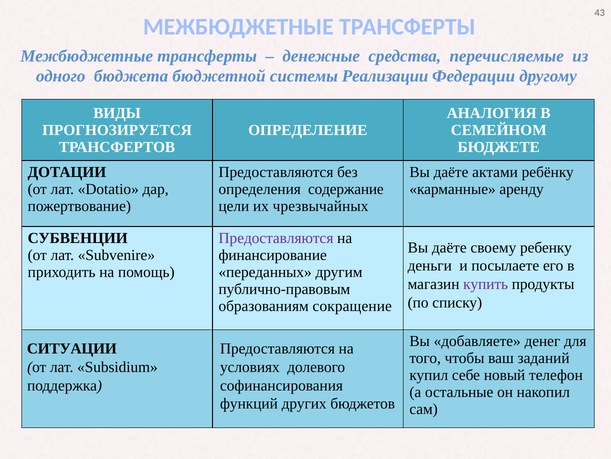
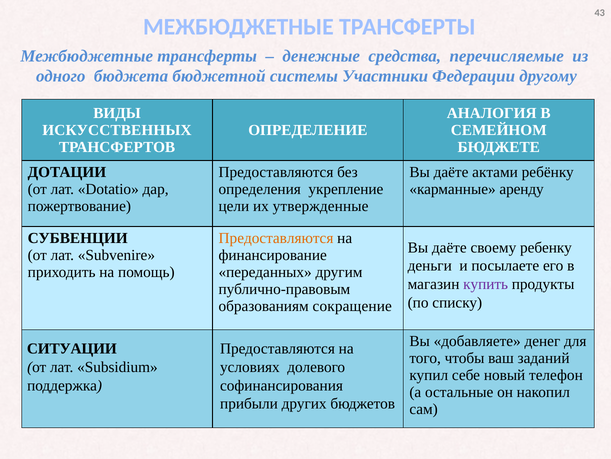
Реализации: Реализации -> Участники
ПРОГНОЗИРУЕТСЯ: ПРОГНОЗИРУЕТСЯ -> ИСКУССТВЕННЫХ
содержание: содержание -> укрепление
чрезвычайных: чрезвычайных -> утвержденные
Предоставляются at (276, 238) colour: purple -> orange
функций: функций -> прибыли
